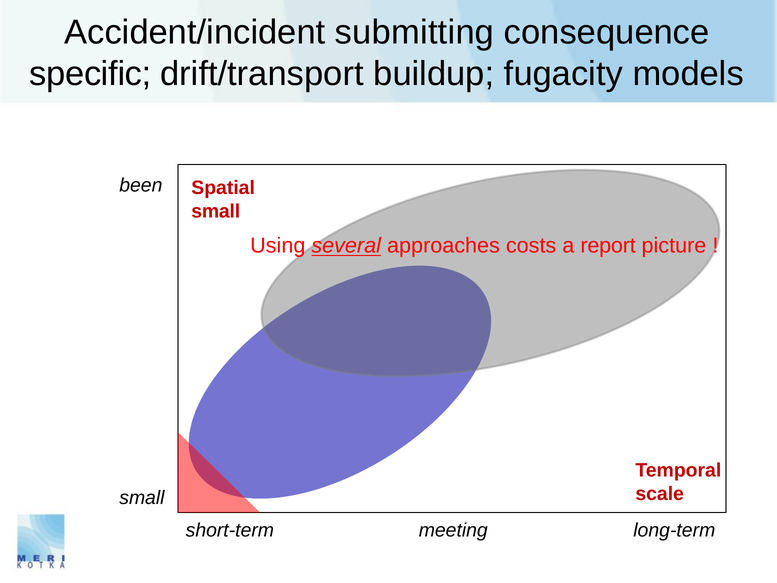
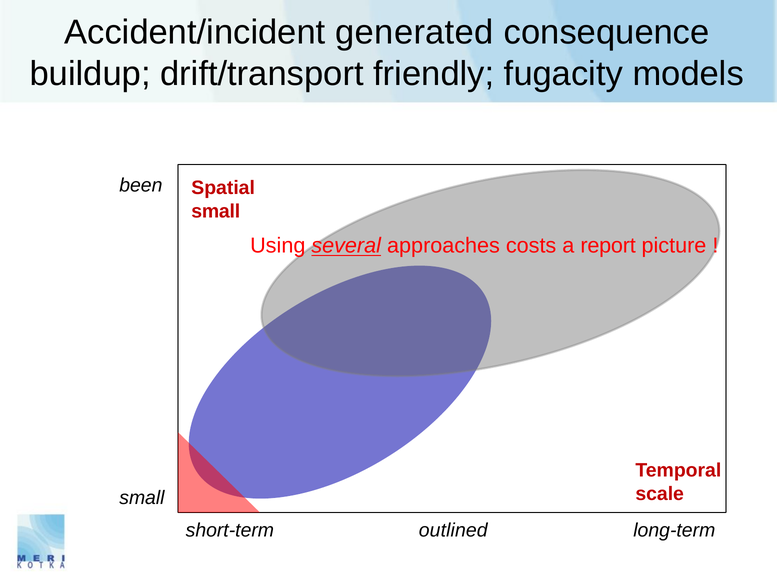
submitting: submitting -> generated
specific: specific -> buildup
buildup: buildup -> friendly
meeting: meeting -> outlined
